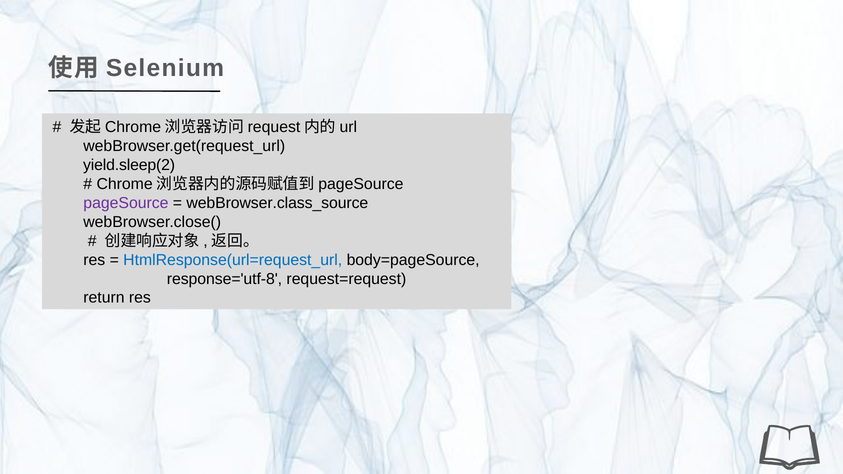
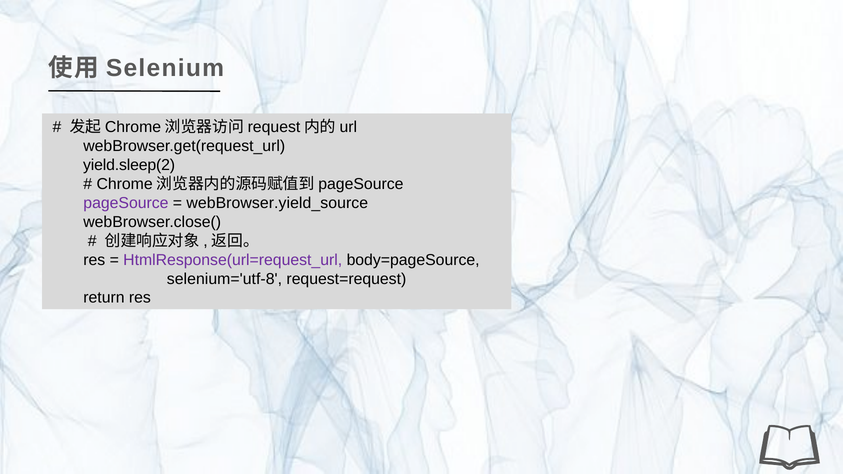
webBrowser.class_source: webBrowser.class_source -> webBrowser.yield_source
HtmlResponse(url=request_url colour: blue -> purple
response='utf-8: response='utf-8 -> selenium='utf-8
